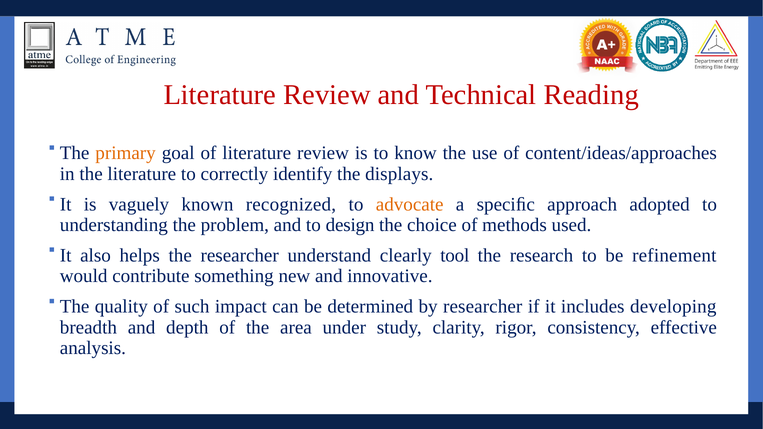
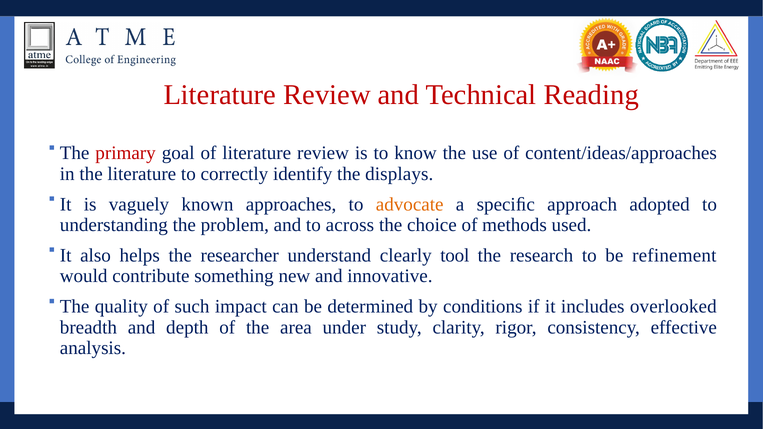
primary colour: orange -> red
recognized: recognized -> approaches
design: design -> across
by researcher: researcher -> conditions
developing: developing -> overlooked
